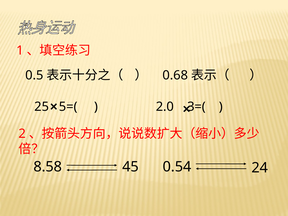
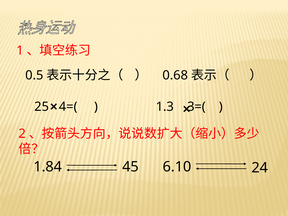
2.0: 2.0 -> 1.3
5=(: 5=( -> 4=(
8.58: 8.58 -> 1.84
0.54: 0.54 -> 6.10
